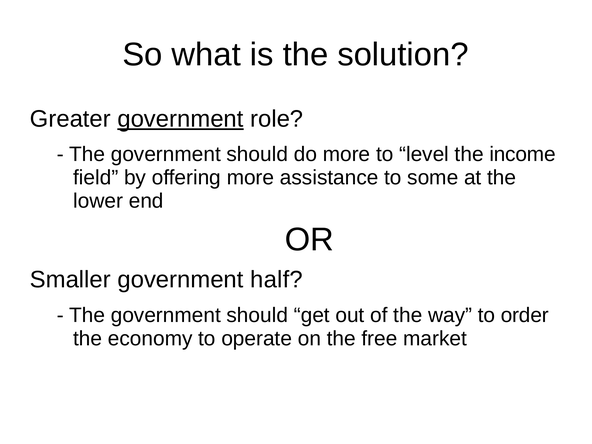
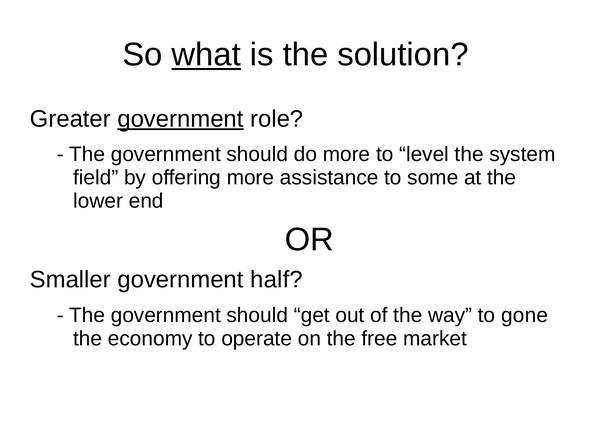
what underline: none -> present
income: income -> system
order: order -> gone
